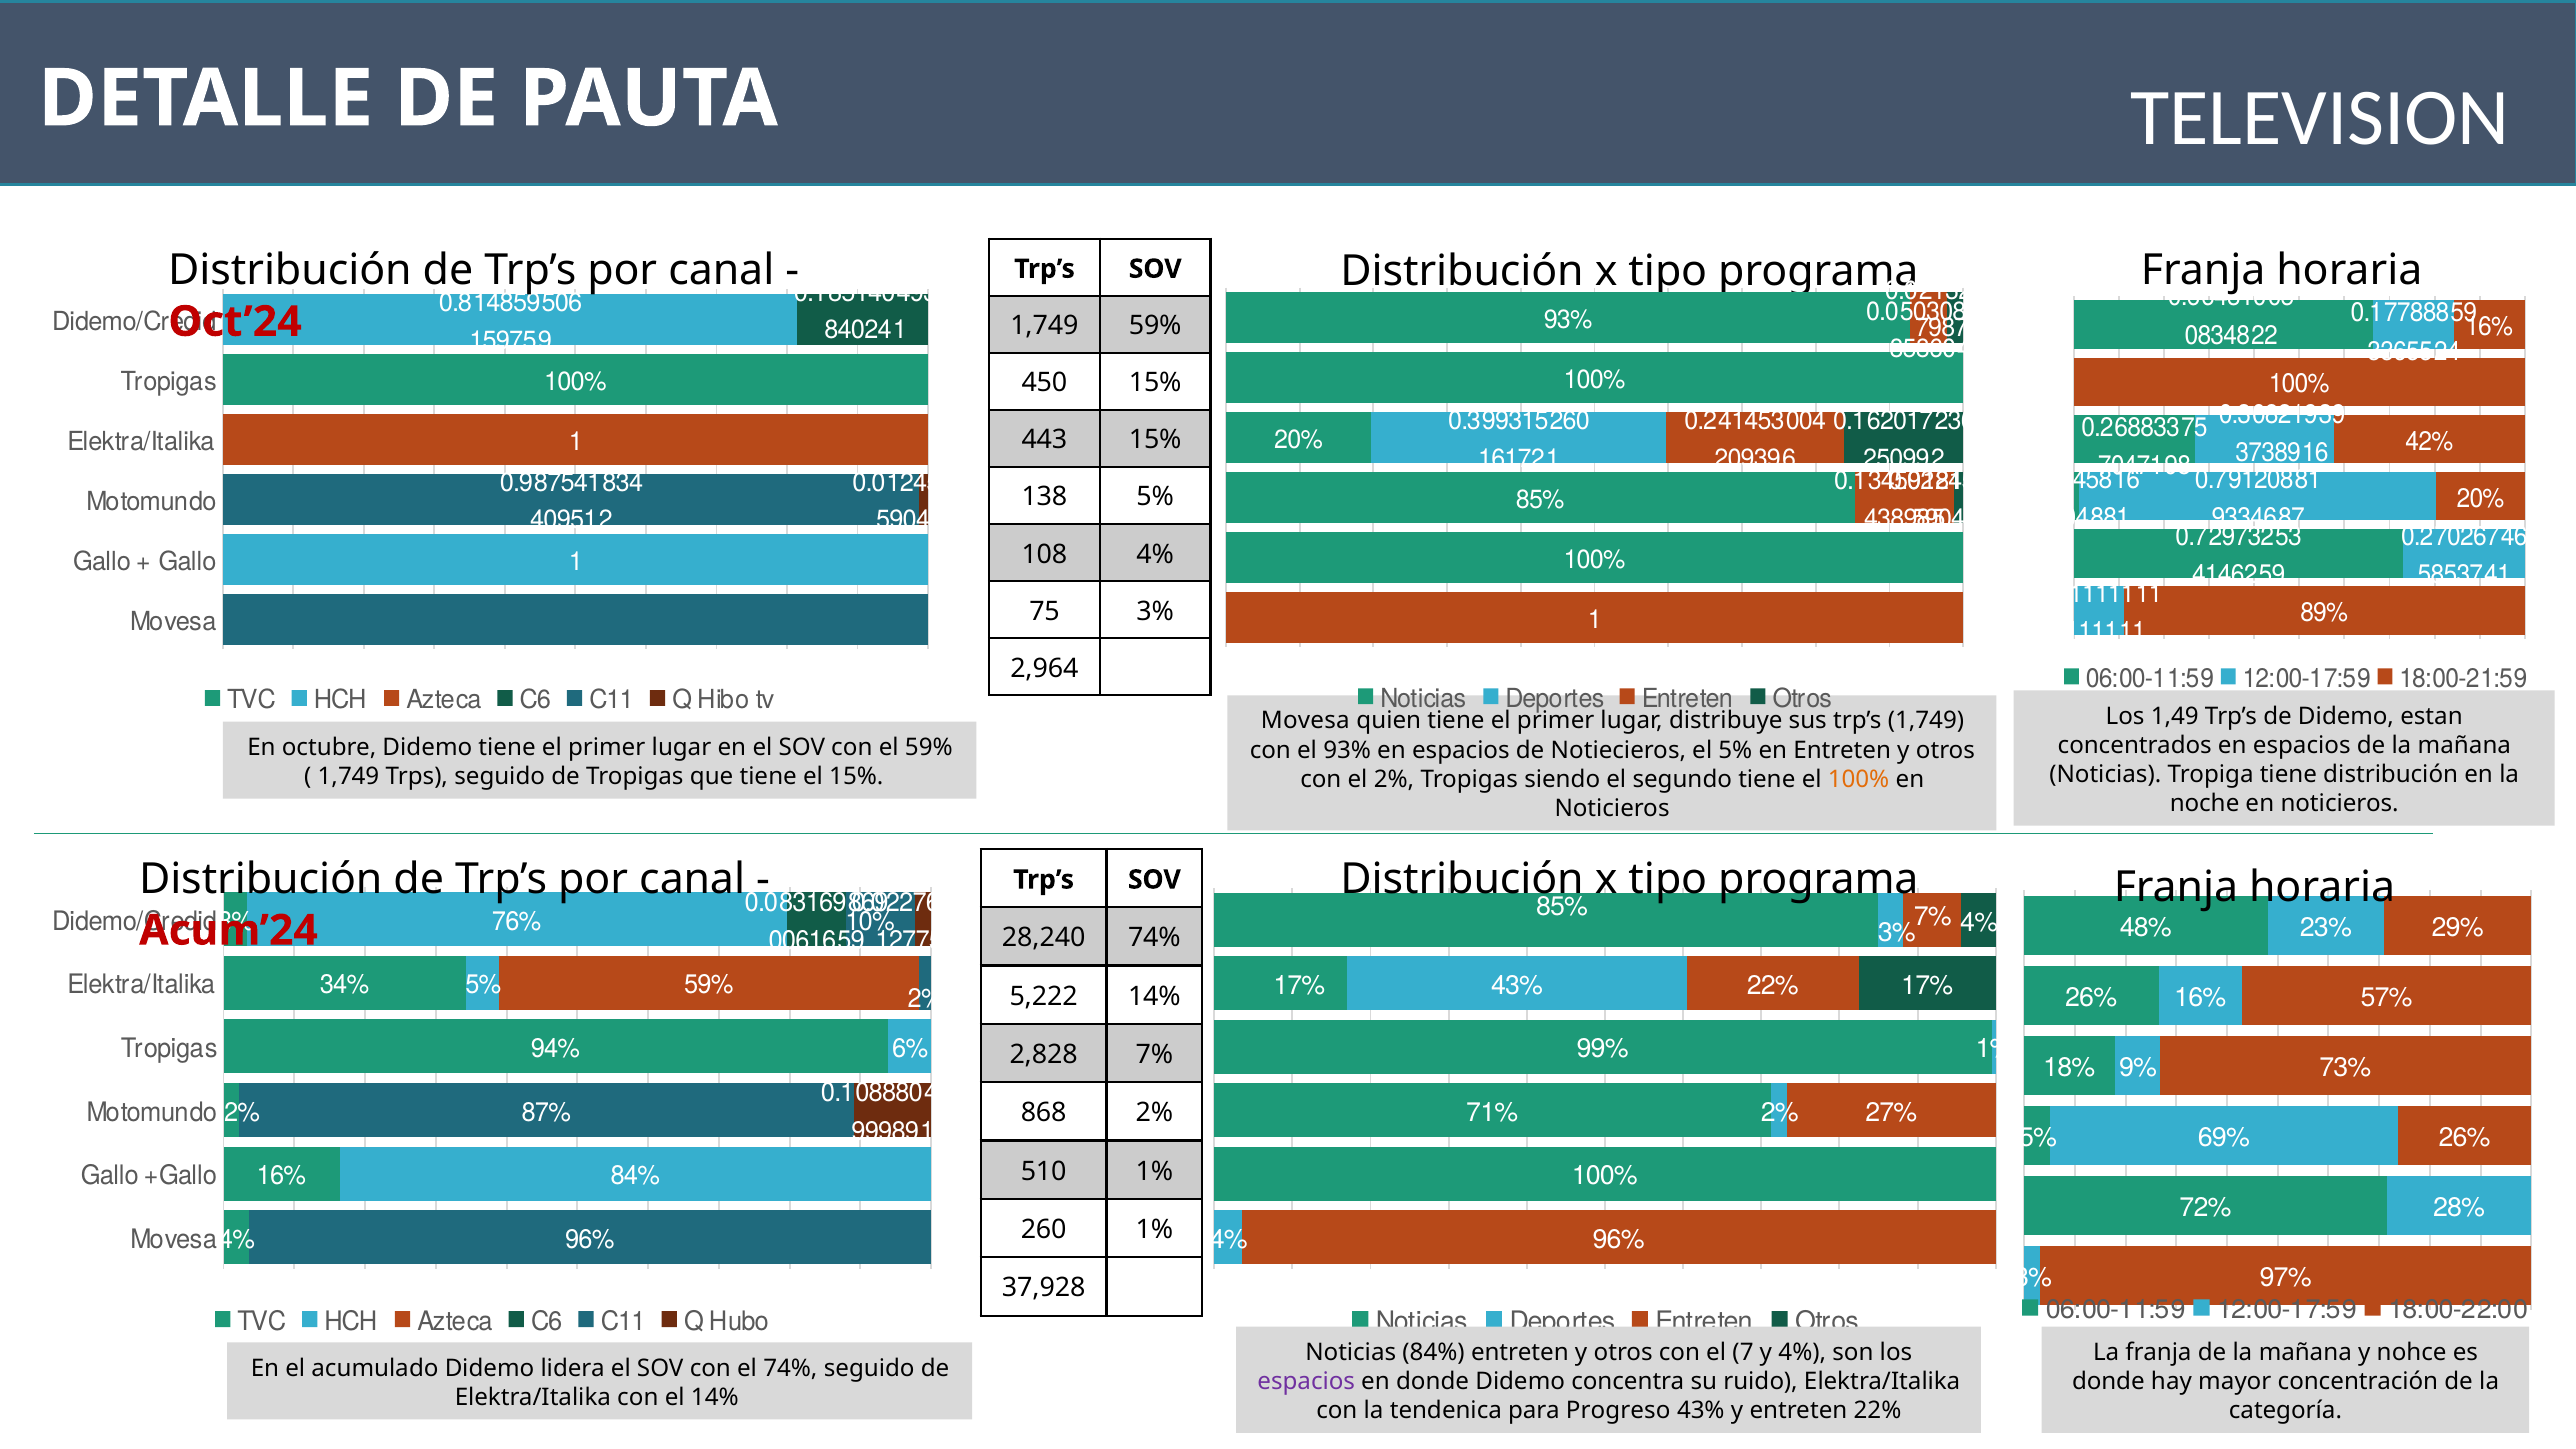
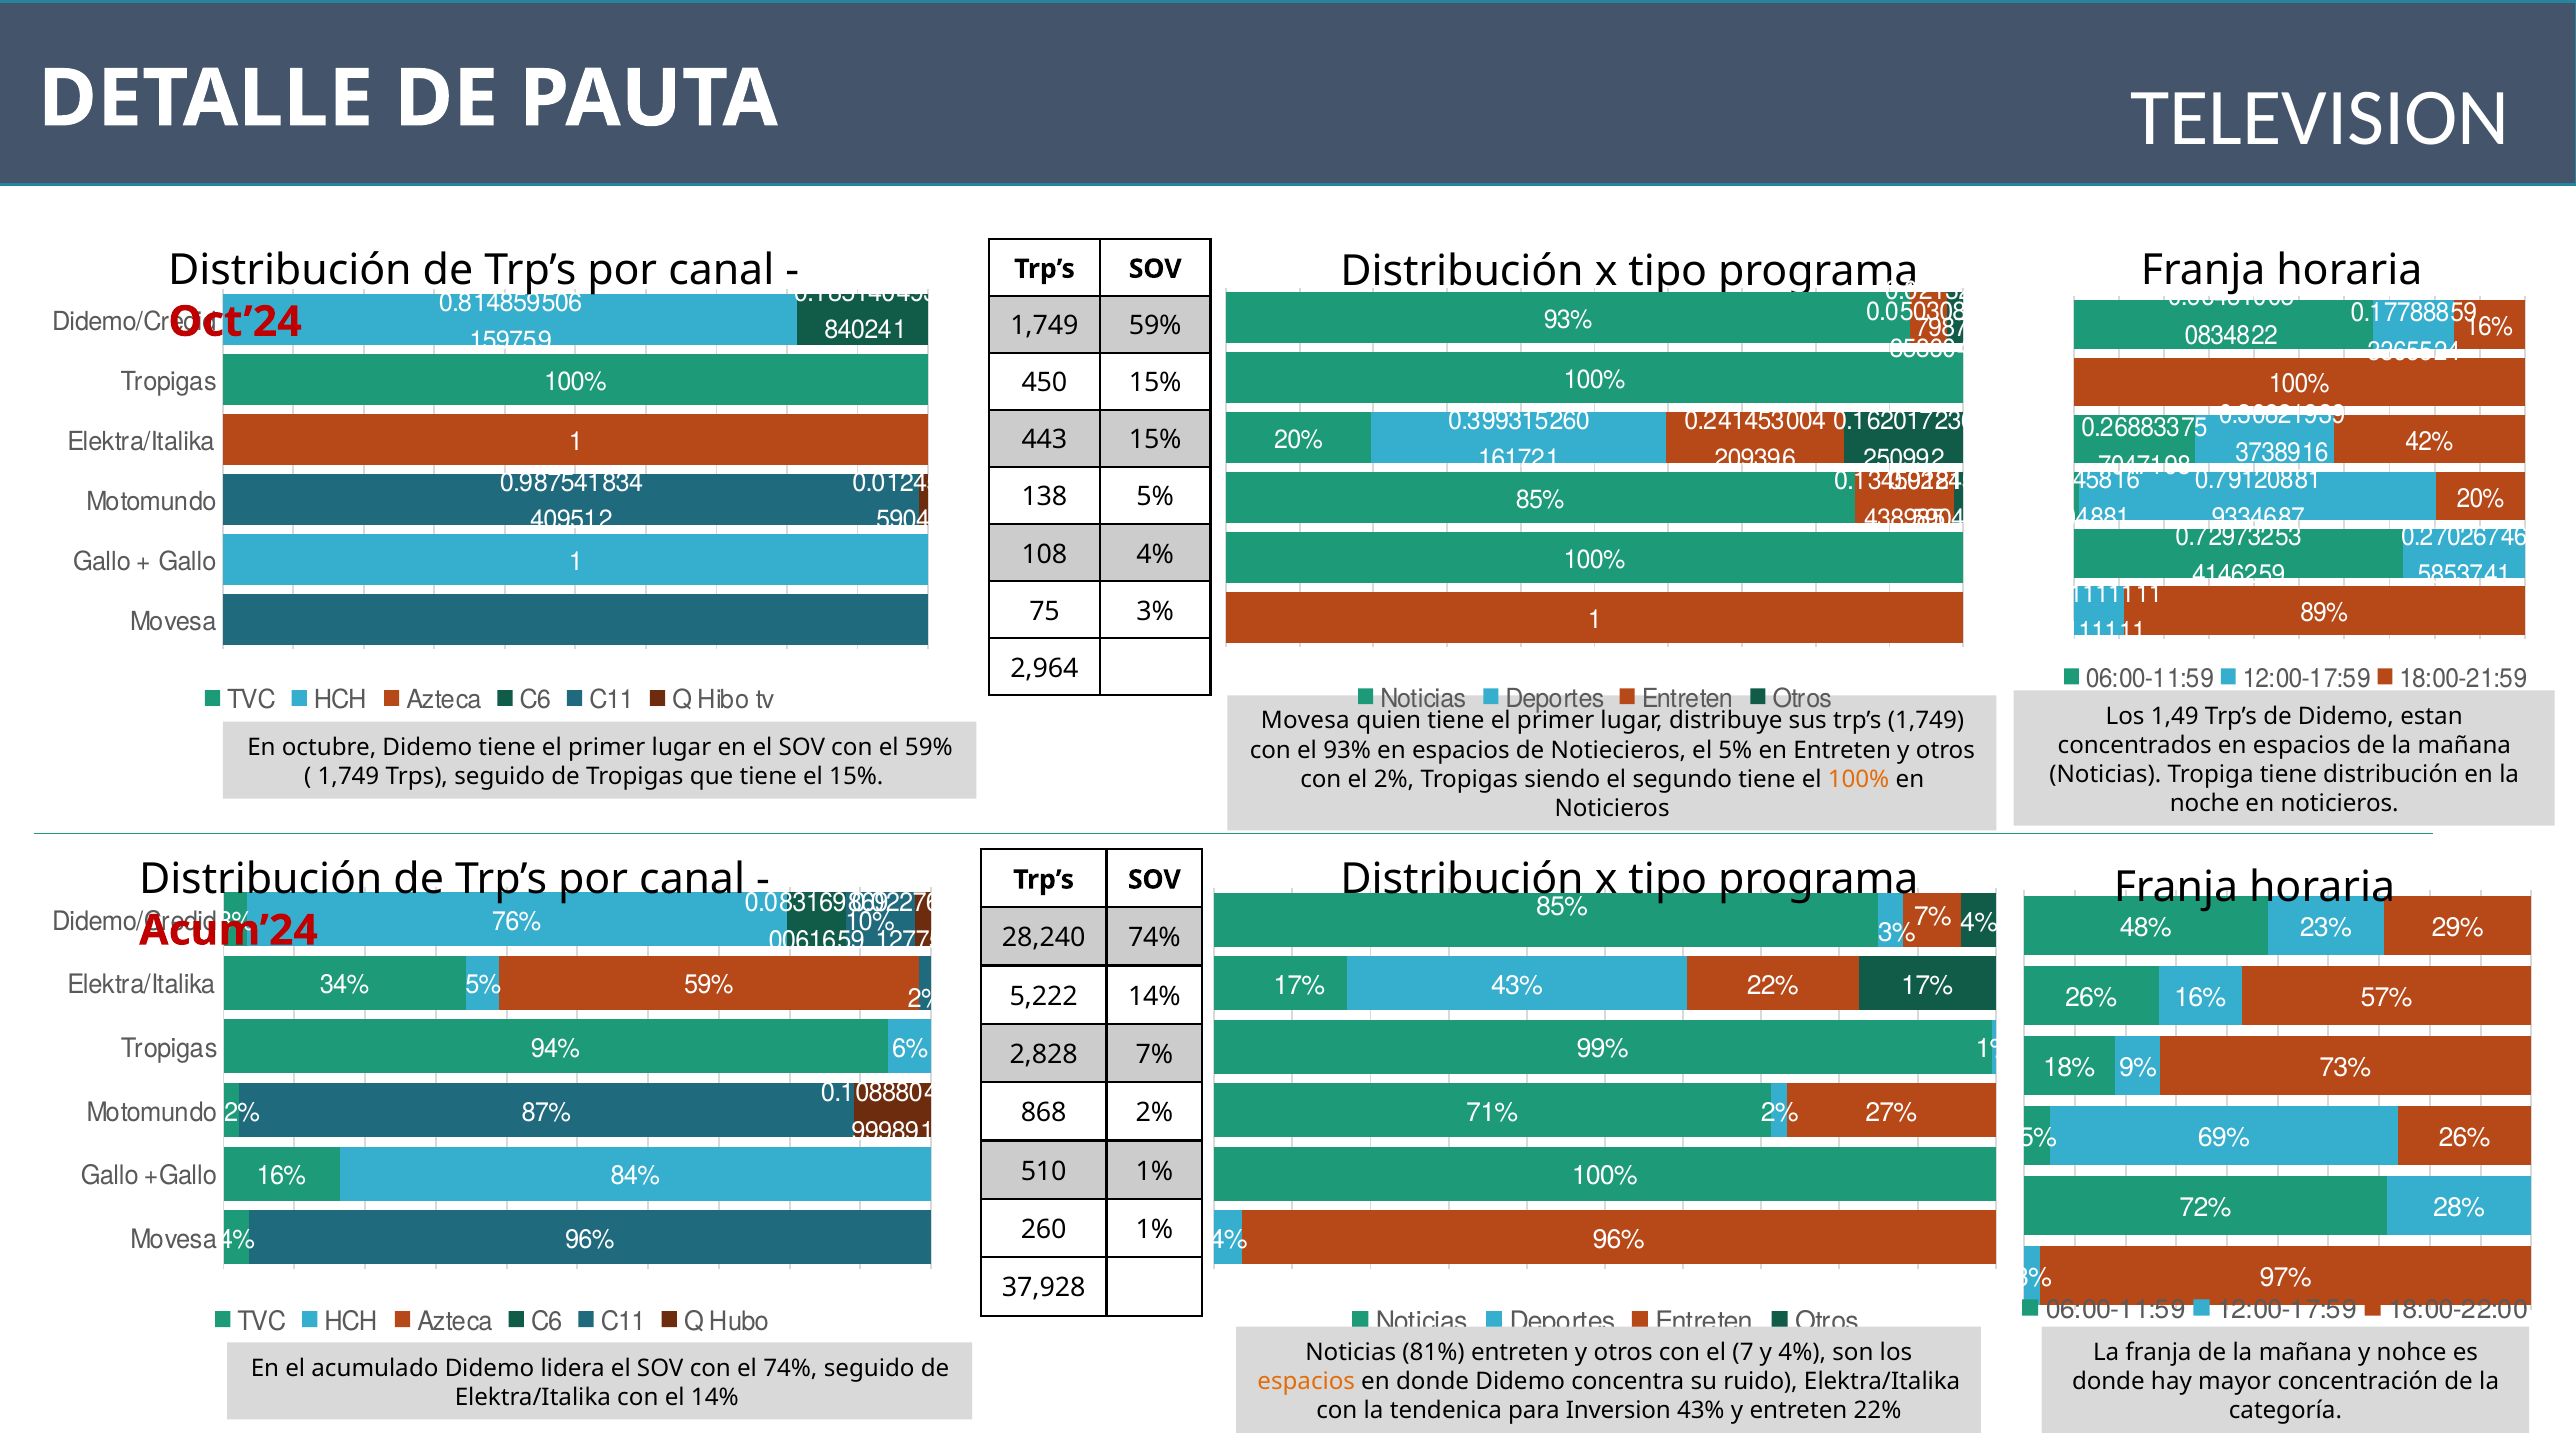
Noticias 84%: 84% -> 81%
espacios at (1306, 1381) colour: purple -> orange
Progreso: Progreso -> Inversion
